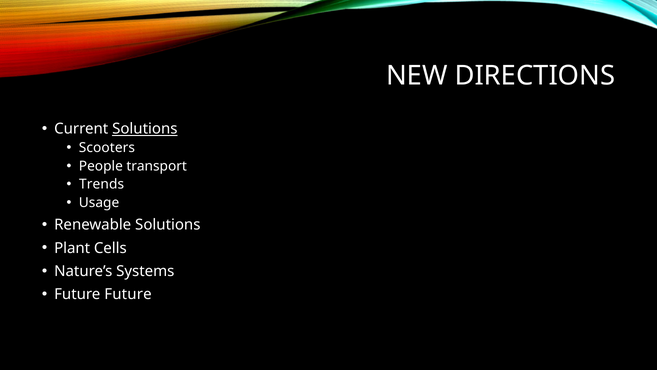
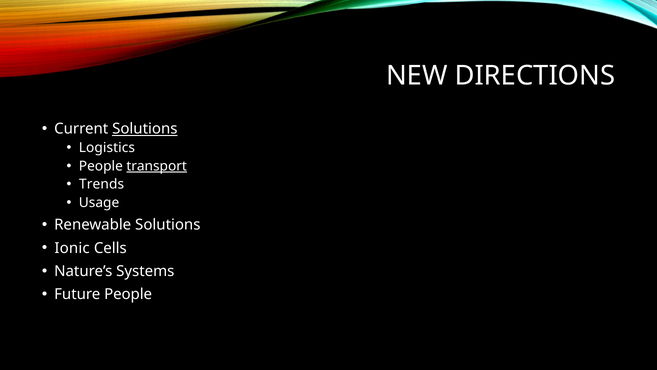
Scooters: Scooters -> Logistics
transport underline: none -> present
Plant: Plant -> Ionic
Future Future: Future -> People
